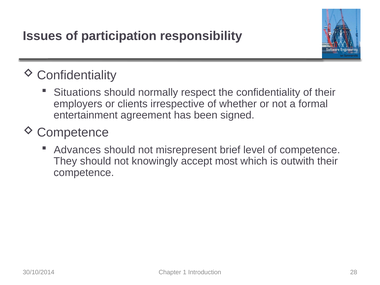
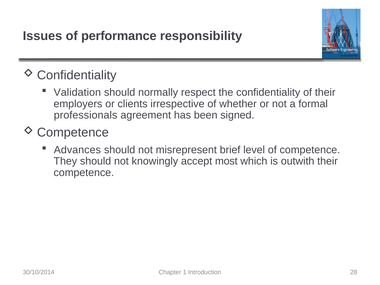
participation: participation -> performance
Situations: Situations -> Validation
entertainment: entertainment -> professionals
